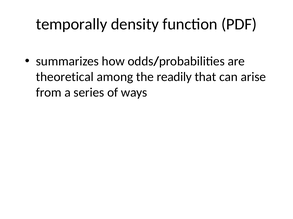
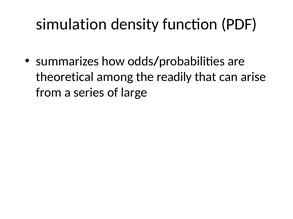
temporally: temporally -> simulation
ways: ways -> large
